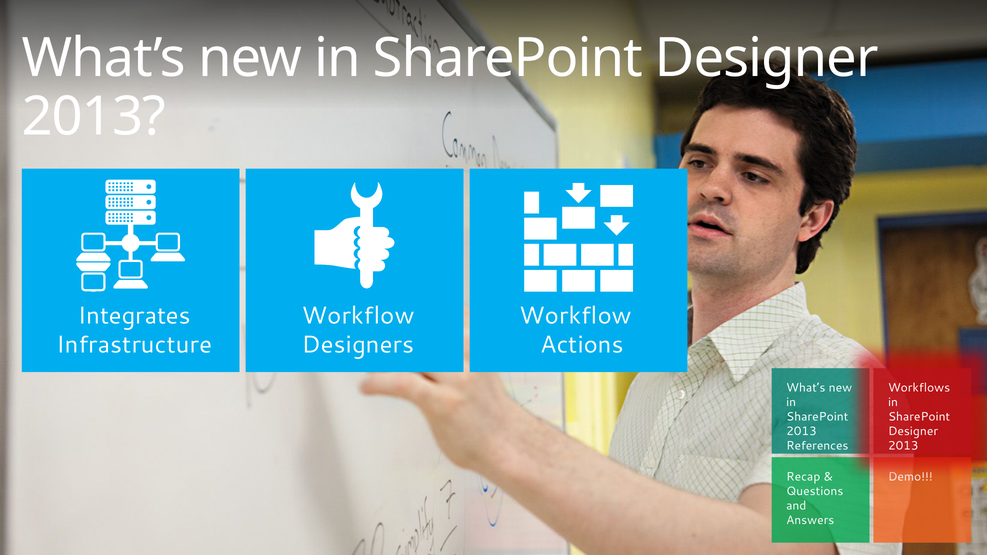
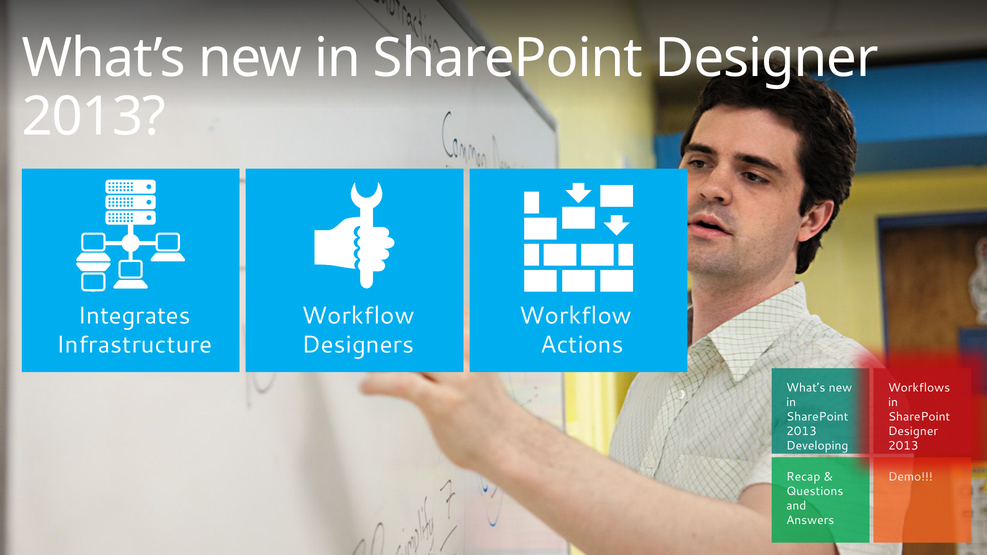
References: References -> Developing
